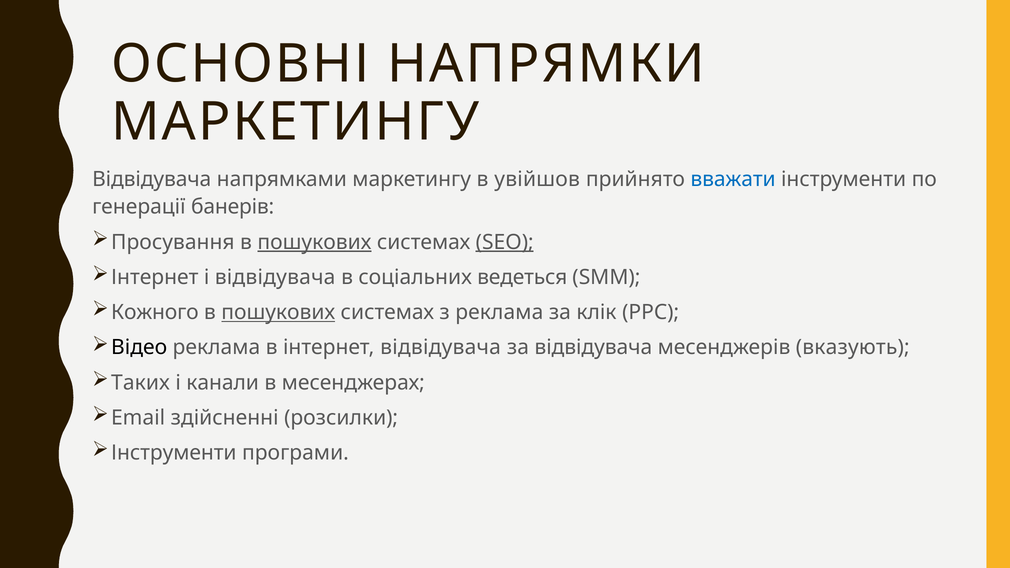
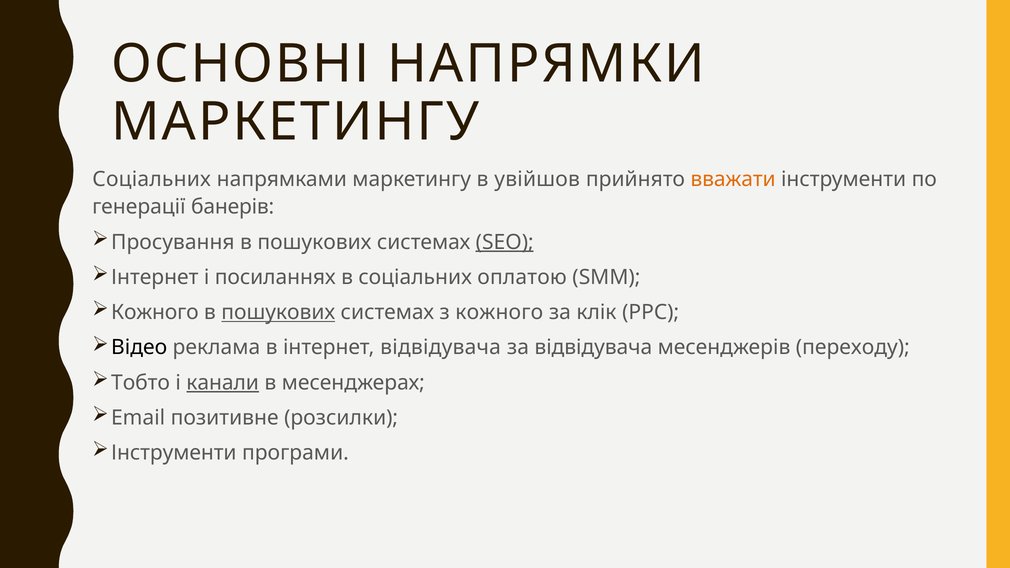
Відвідувача at (152, 179): Відвідувача -> Соціальних
вважати colour: blue -> orange
пошукових at (314, 242) underline: present -> none
і відвідувача: відвідувача -> посиланнях
ведеться: ведеться -> оплатою
з реклама: реклама -> кожного
вказують: вказують -> переходу
Таких: Таких -> Тобто
канали underline: none -> present
здійсненні: здійсненні -> позитивне
